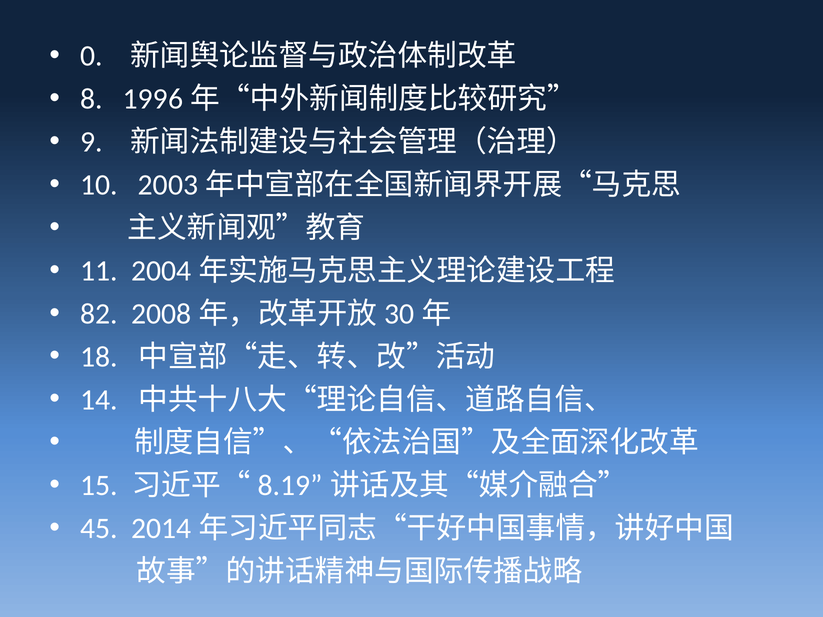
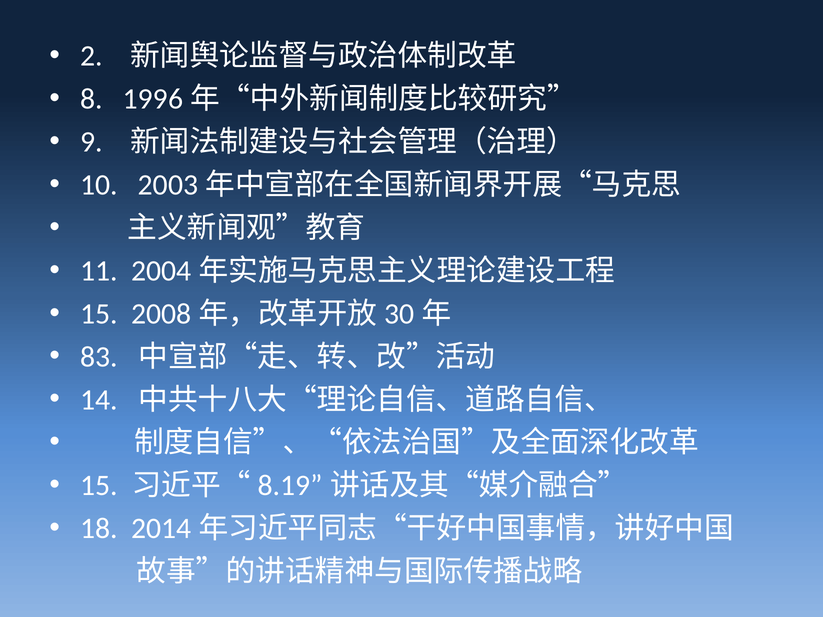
0: 0 -> 2
82 at (99, 314): 82 -> 15
18: 18 -> 83
45: 45 -> 18
